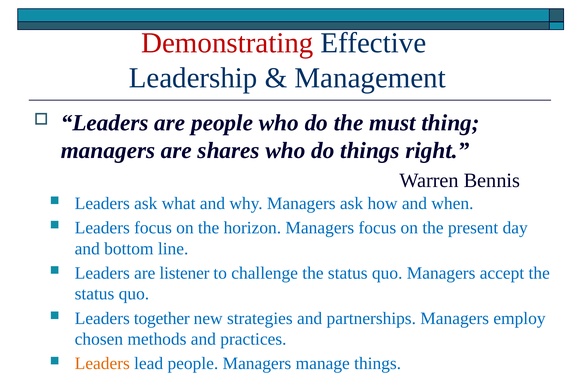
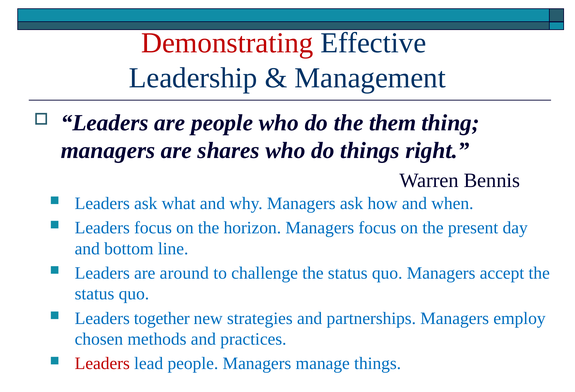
must: must -> them
listener: listener -> around
Leaders at (102, 364) colour: orange -> red
